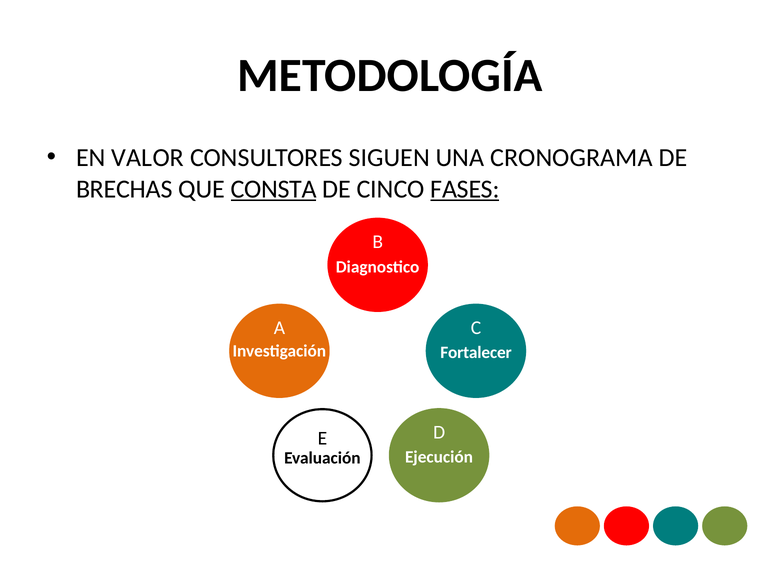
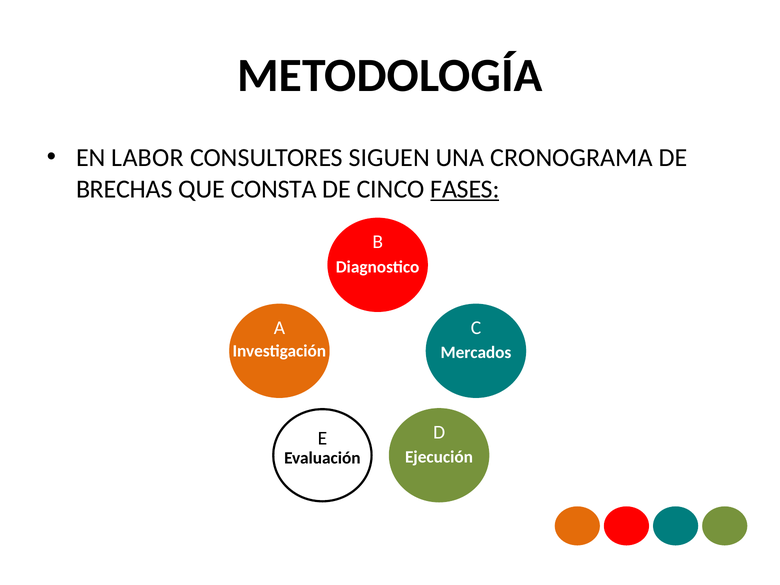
VALOR: VALOR -> LABOR
CONSTA underline: present -> none
Fortalecer: Fortalecer -> Mercados
